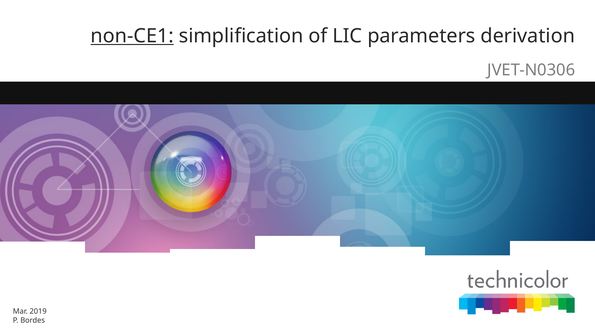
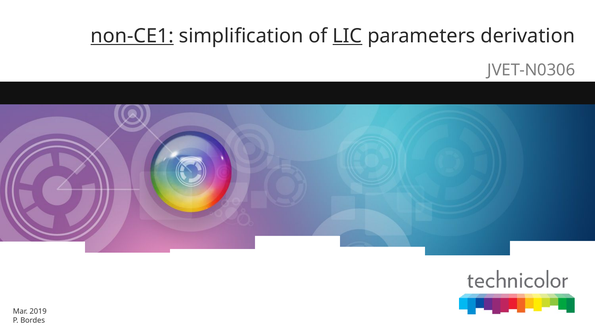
LIC underline: none -> present
